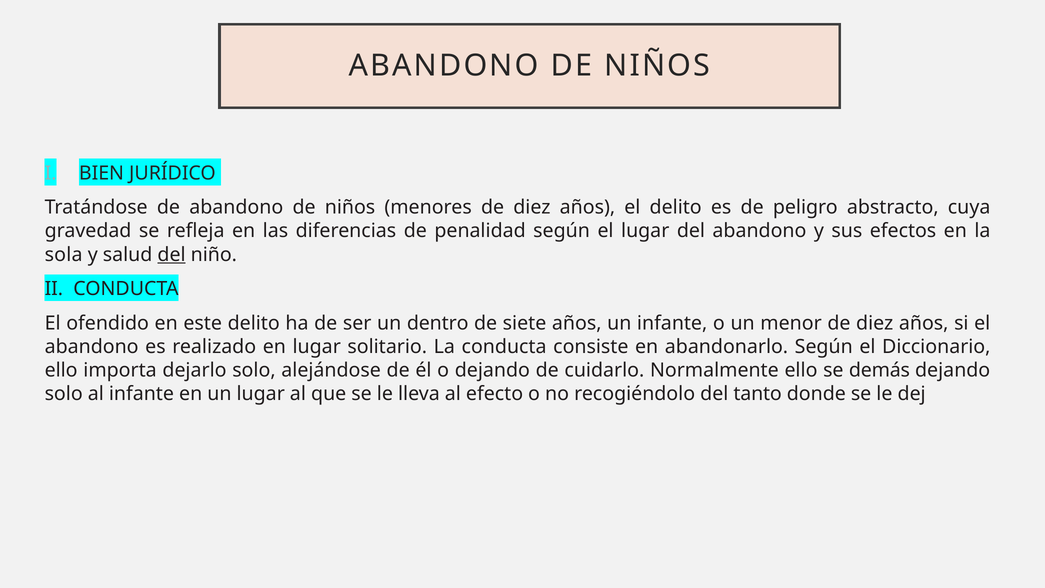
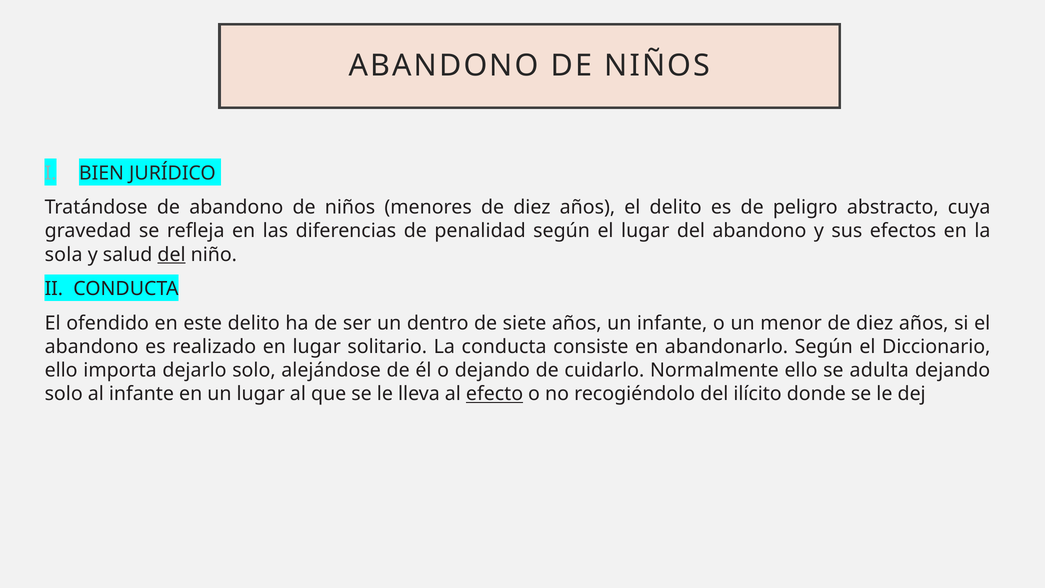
demás: demás -> adulta
efecto underline: none -> present
tanto: tanto -> ilícito
